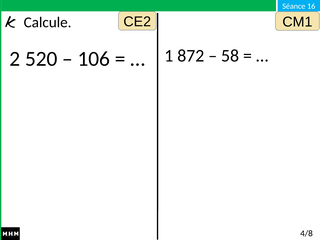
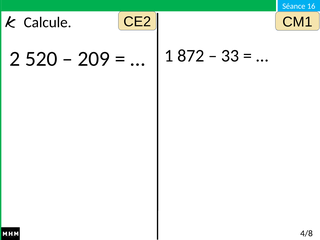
58: 58 -> 33
106: 106 -> 209
